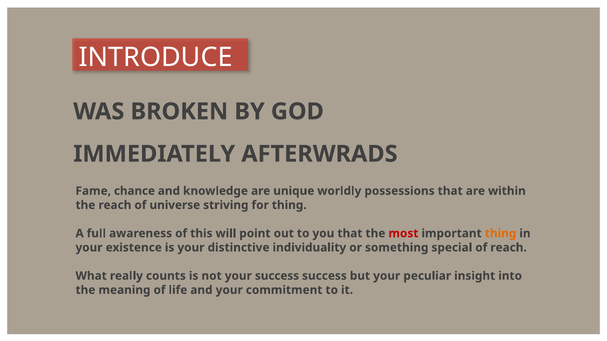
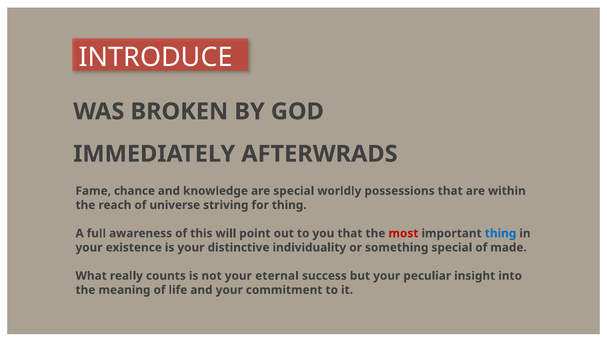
are unique: unique -> special
thing at (501, 234) colour: orange -> blue
of reach: reach -> made
your success: success -> eternal
